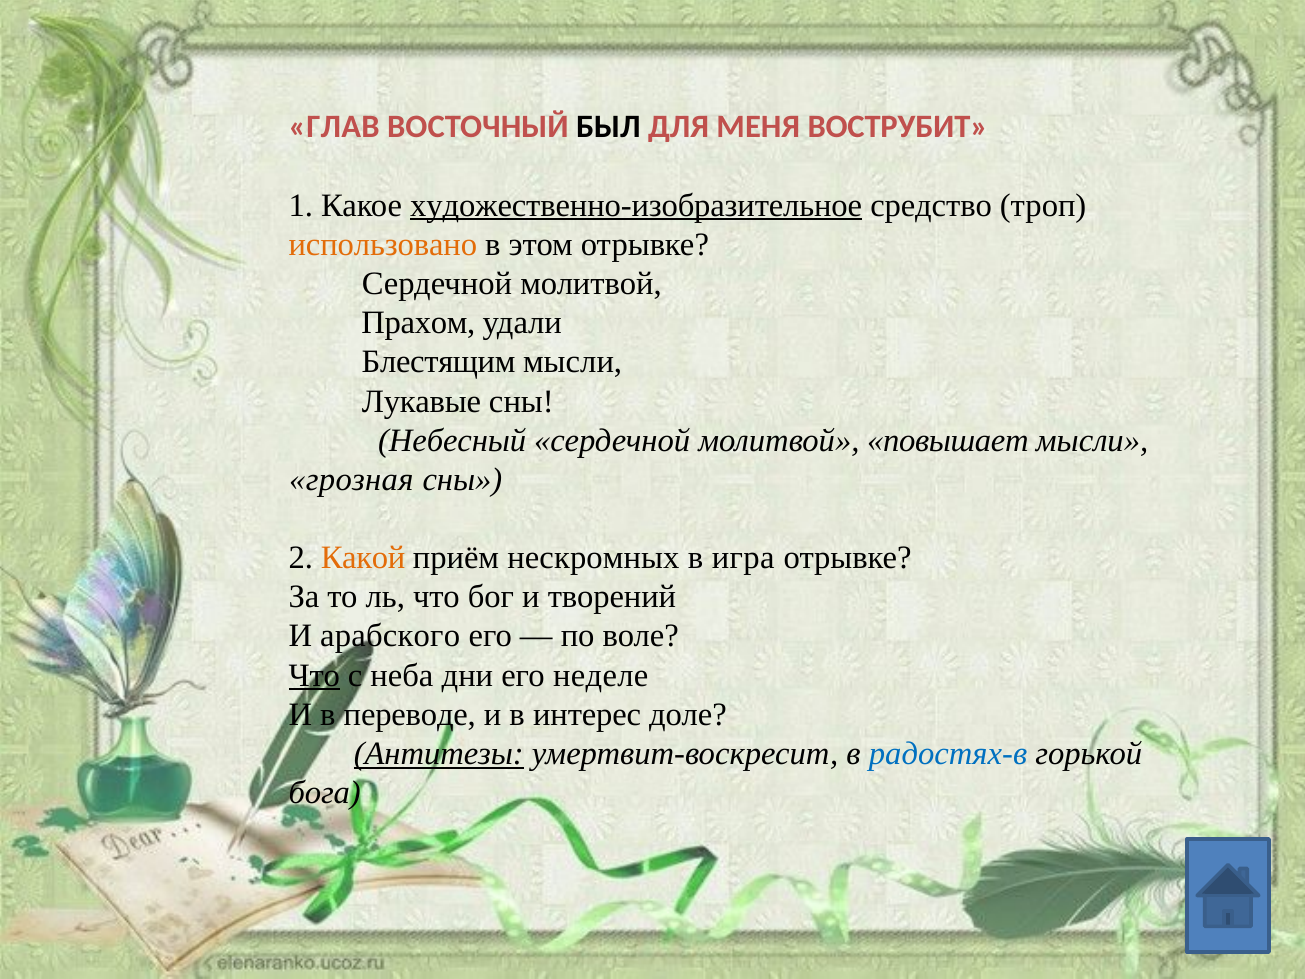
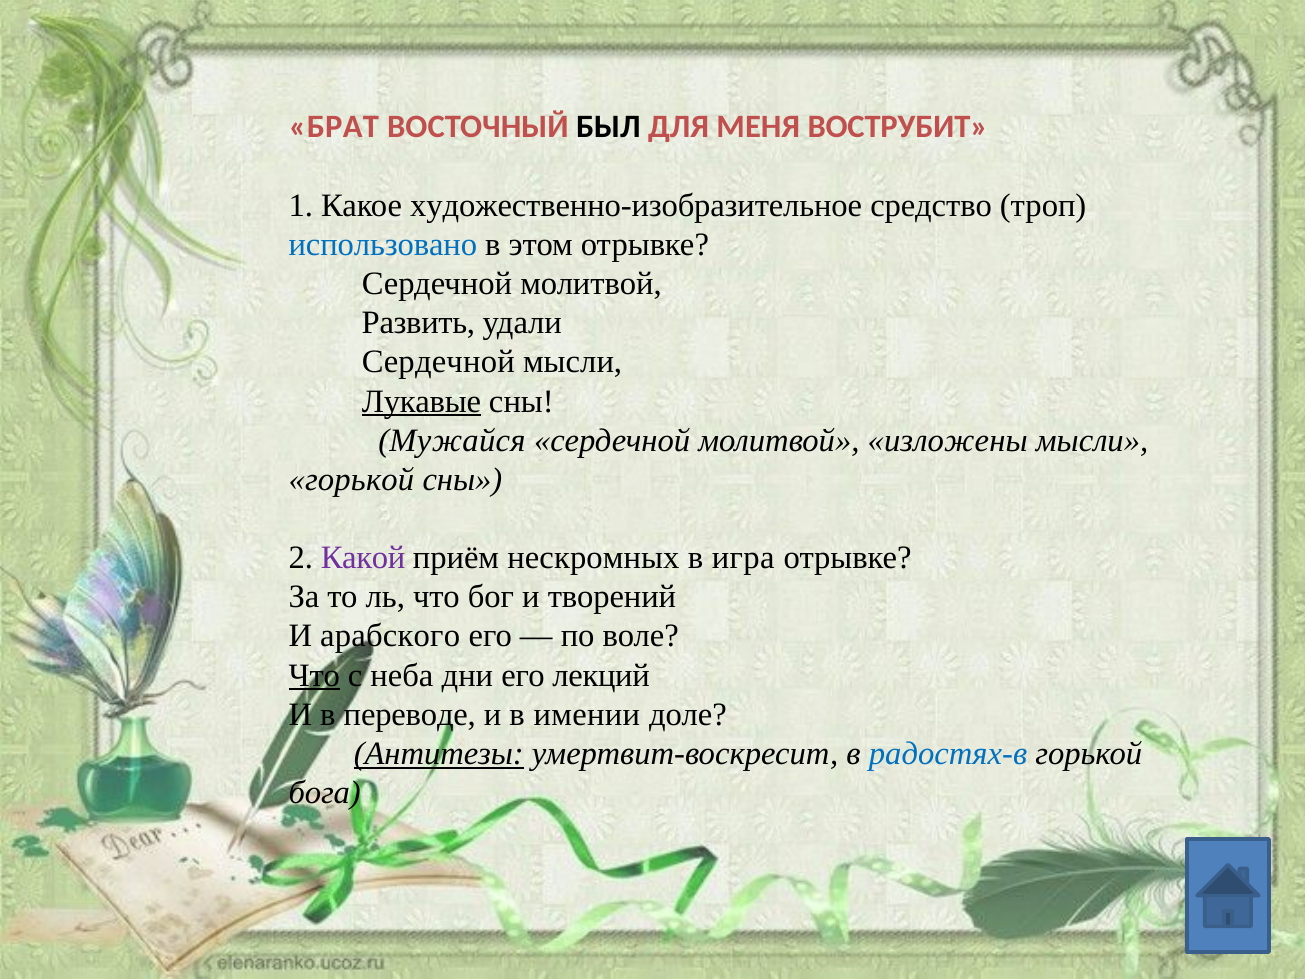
ГЛАВ: ГЛАВ -> БРАТ
художественно-изобразительное underline: present -> none
использовано colour: orange -> blue
Прахом: Прахом -> Развить
Блестящим at (439, 362): Блестящим -> Сердечной
Лукавые underline: none -> present
Небесный: Небесный -> Мужайся
повышает: повышает -> изложены
грозная at (351, 479): грозная -> горькой
Какой colour: orange -> purple
неделе: неделе -> лекций
интерес: интерес -> имении
